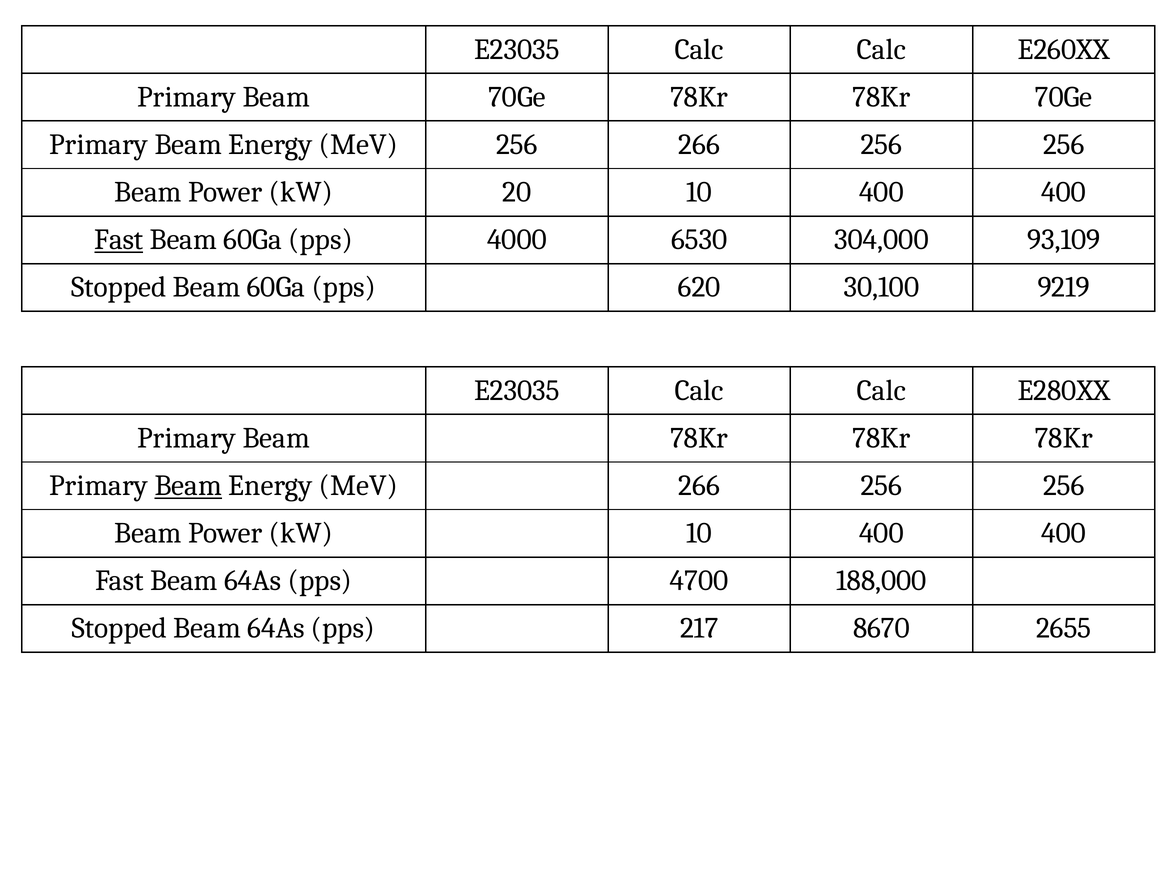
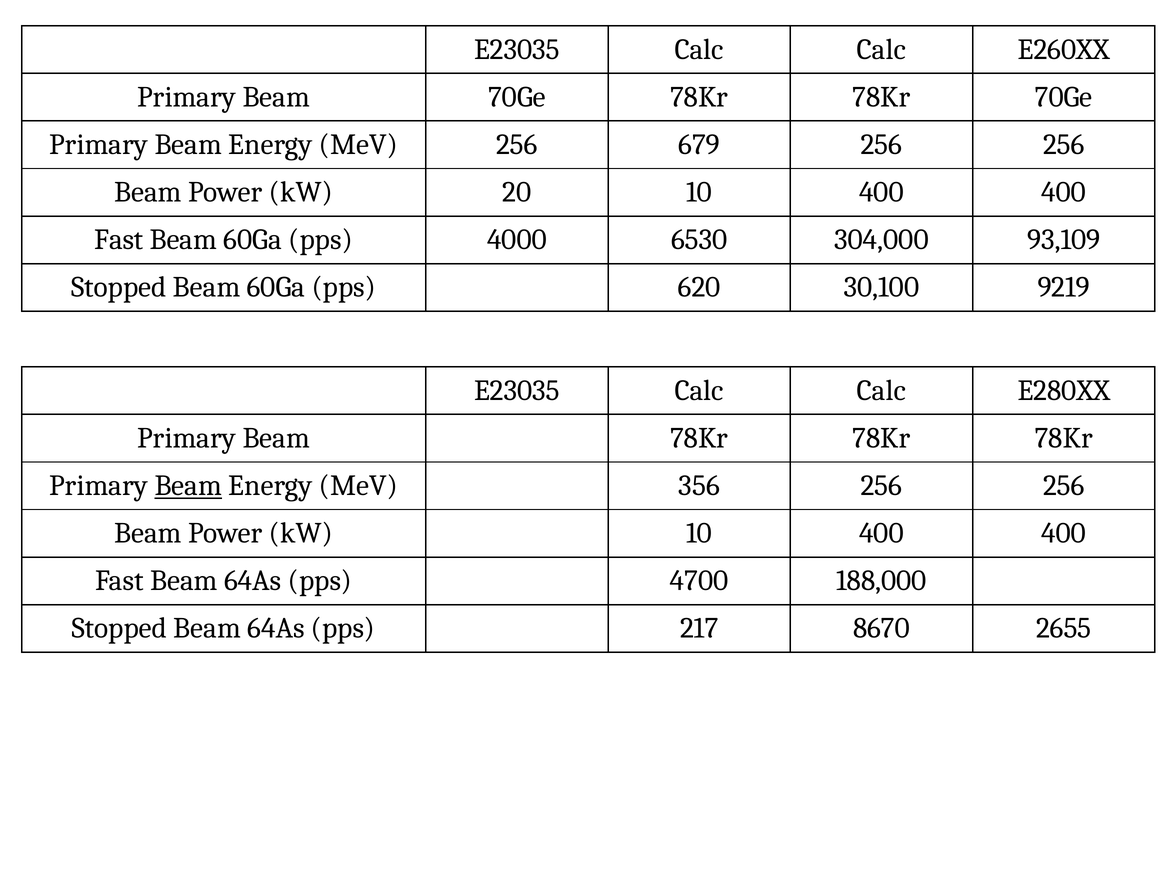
256 266: 266 -> 679
Fast at (119, 240) underline: present -> none
MeV 266: 266 -> 356
